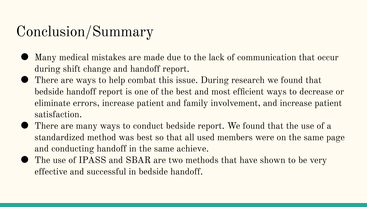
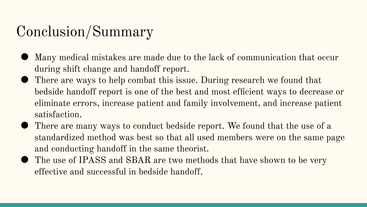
achieve: achieve -> theorist
